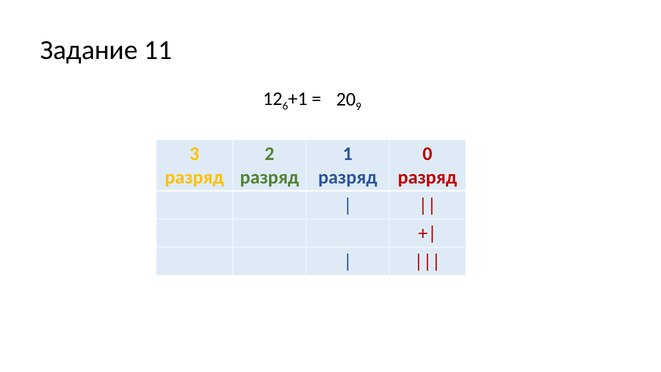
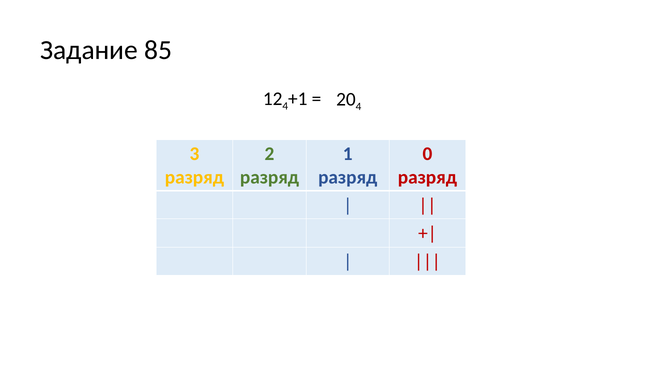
11: 11 -> 85
6 at (285, 106): 6 -> 4
9 at (358, 107): 9 -> 4
